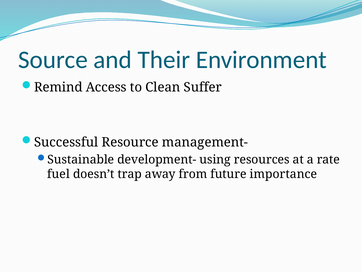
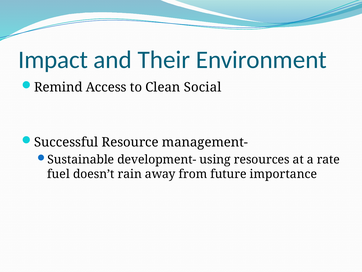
Source: Source -> Impact
Suffer: Suffer -> Social
trap: trap -> rain
